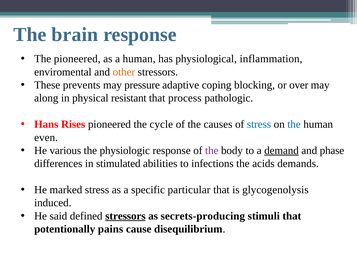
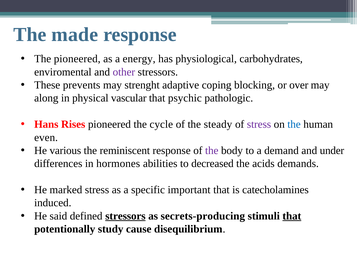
brain: brain -> made
a human: human -> energy
inflammation: inflammation -> carbohydrates
other colour: orange -> purple
pressure: pressure -> strenght
resistant: resistant -> vascular
process: process -> psychic
causes: causes -> steady
stress at (259, 124) colour: blue -> purple
physiologic: physiologic -> reminiscent
demand underline: present -> none
phase: phase -> under
stimulated: stimulated -> hormones
infections: infections -> decreased
particular: particular -> important
glycogenolysis: glycogenolysis -> catecholamines
that at (292, 216) underline: none -> present
pains: pains -> study
